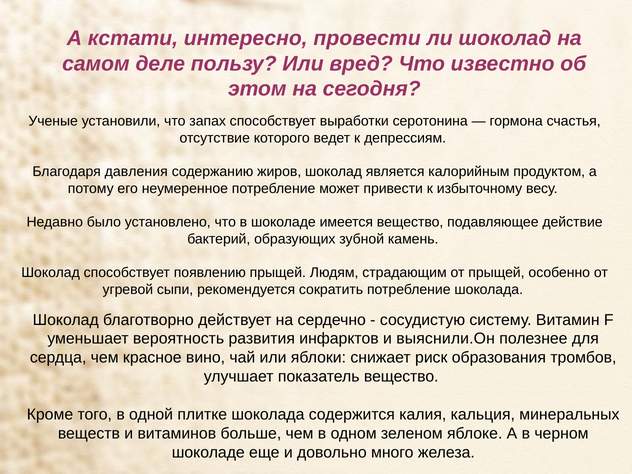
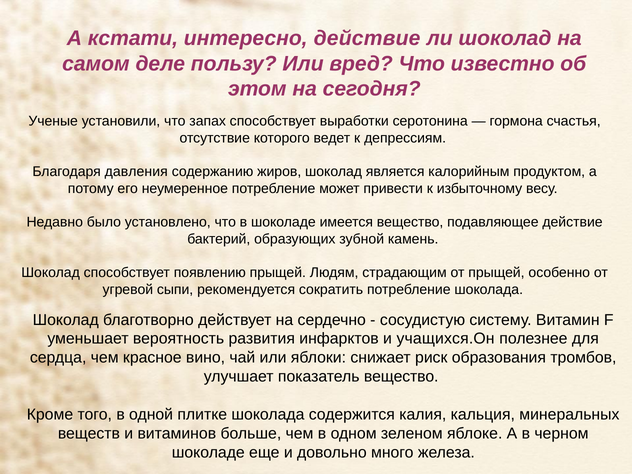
интересно провести: провести -> действие
выяснили.Он: выяснили.Он -> учащихся.Он
